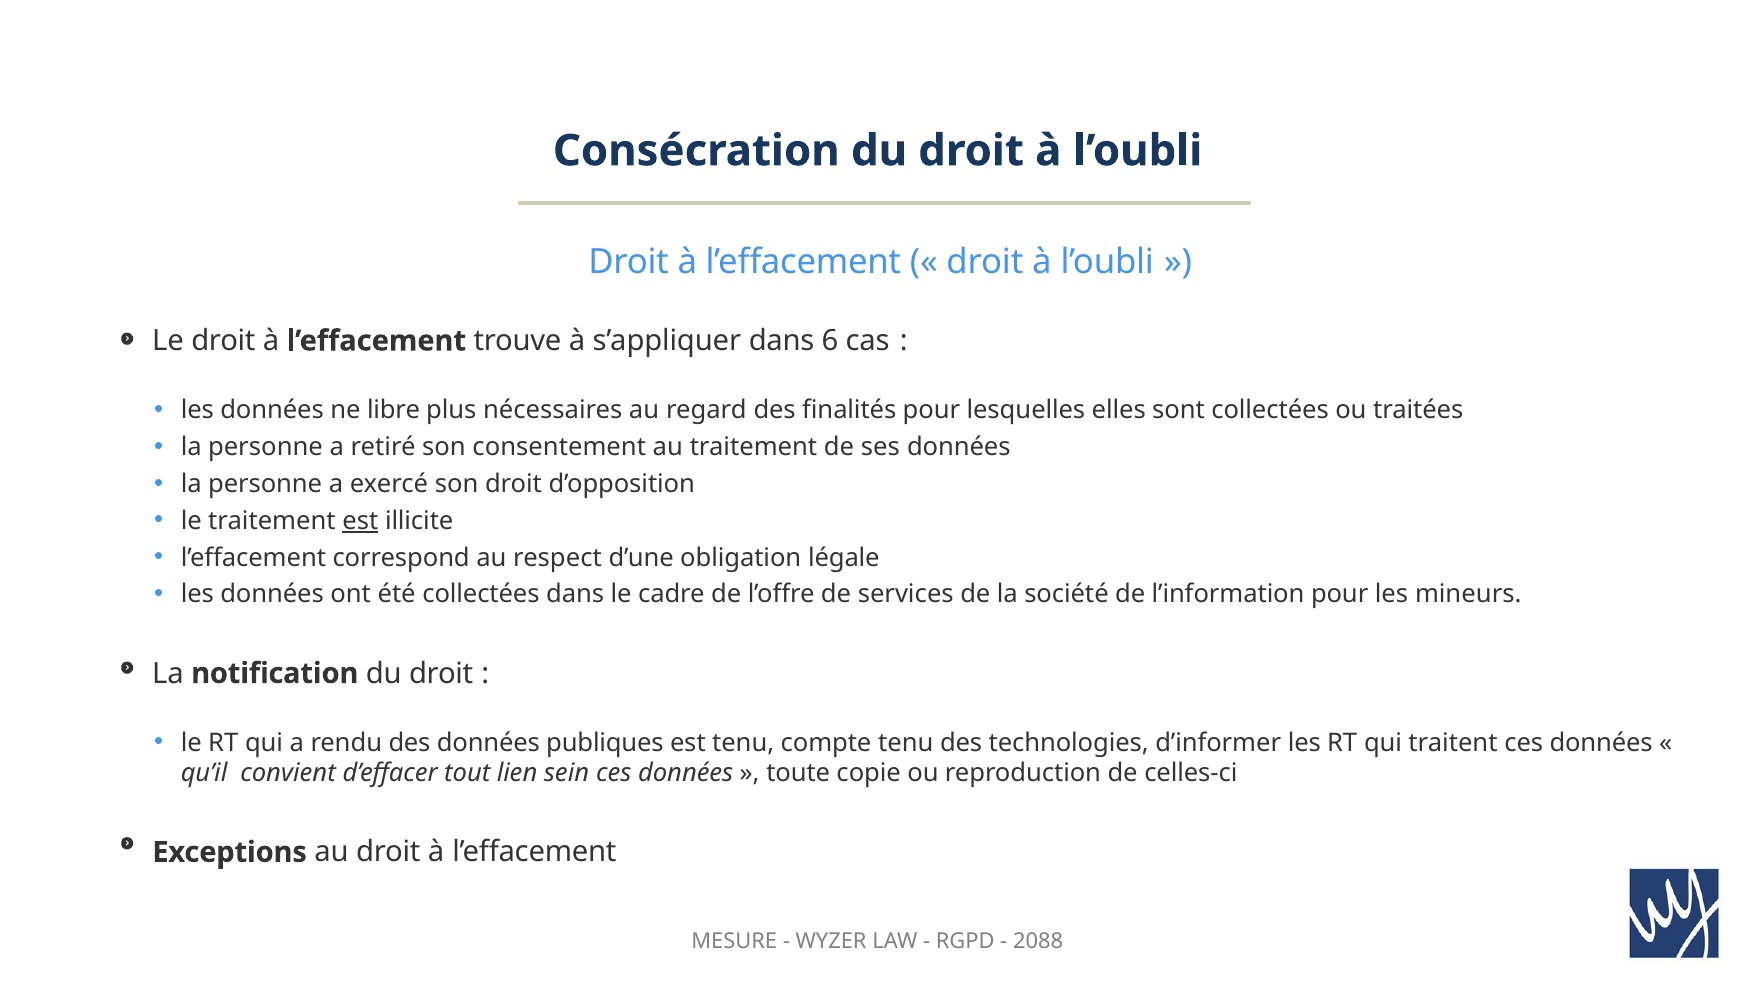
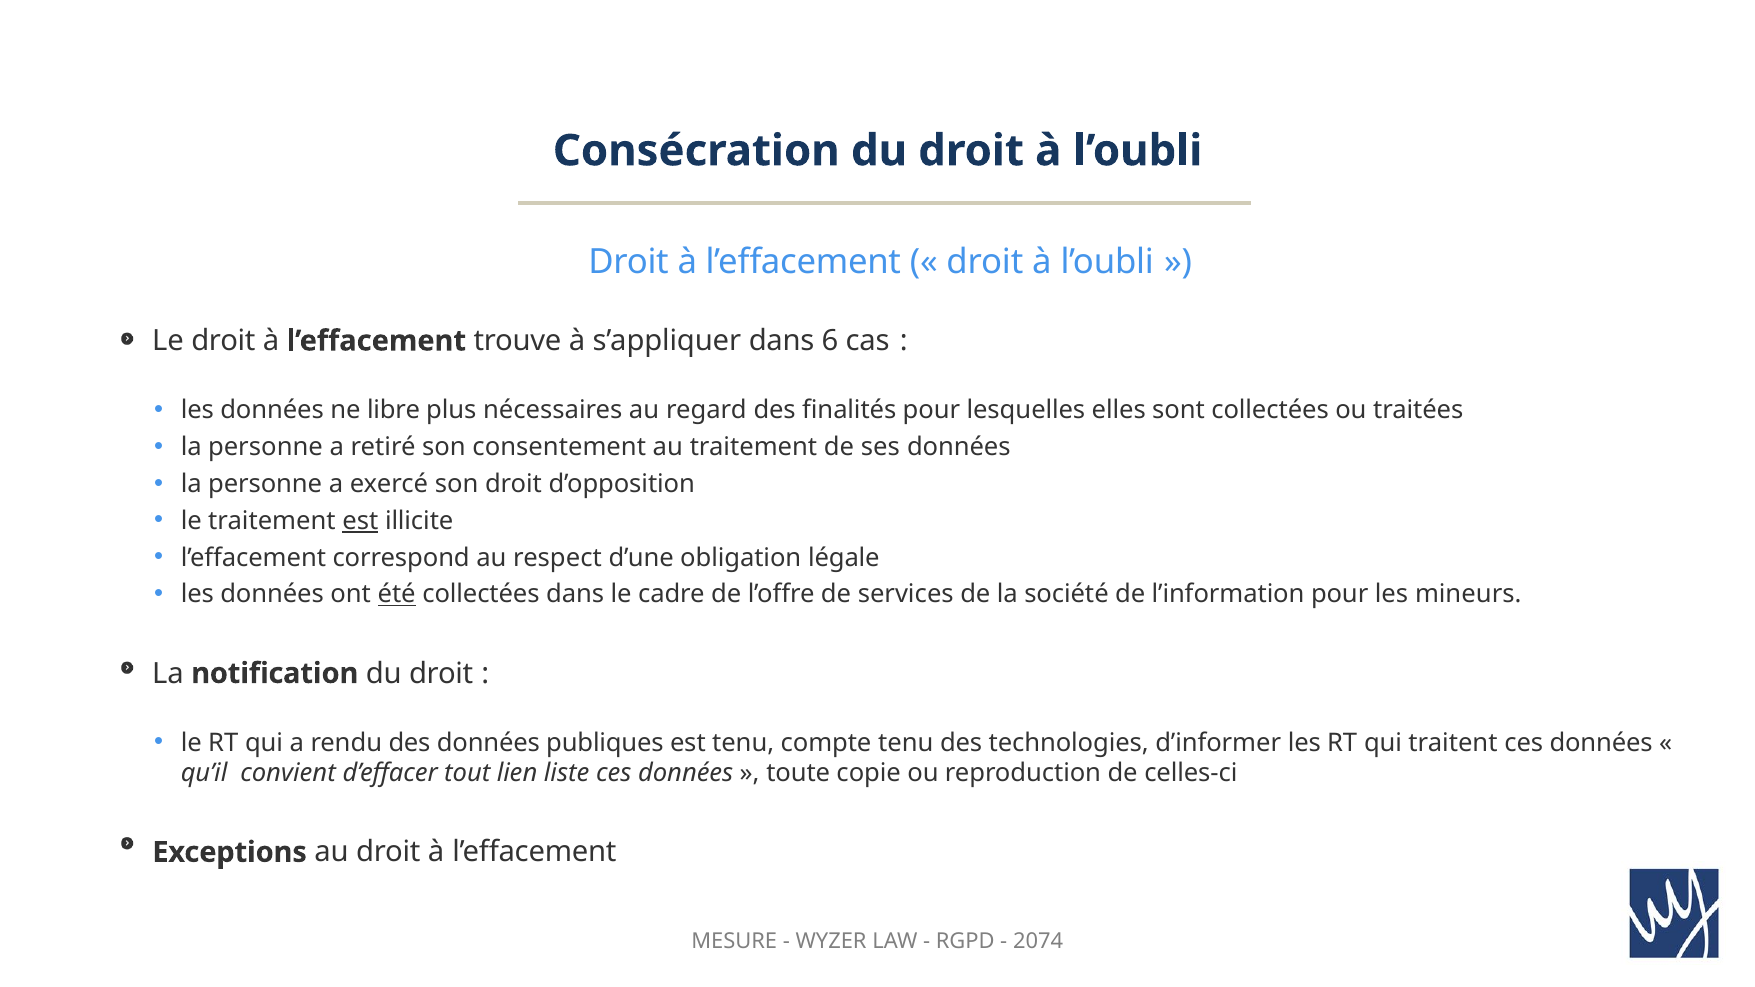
été underline: none -> present
sein: sein -> liste
2088: 2088 -> 2074
